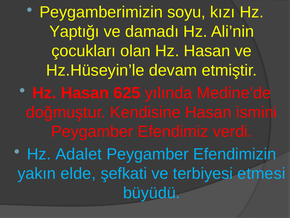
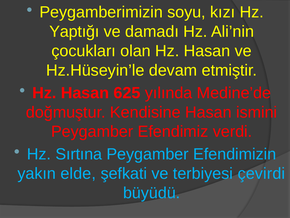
Adalet: Adalet -> Sırtına
etmesi: etmesi -> çevirdi
